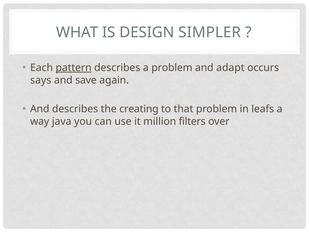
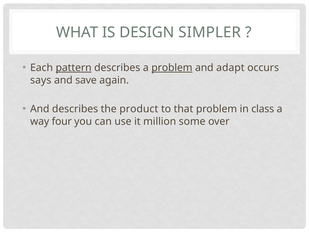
problem at (172, 68) underline: none -> present
creating: creating -> product
leafs: leafs -> class
java: java -> four
filters: filters -> some
